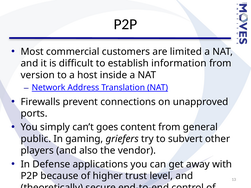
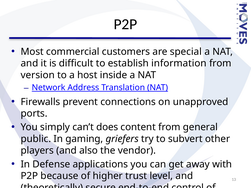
limited: limited -> special
goes: goes -> does
